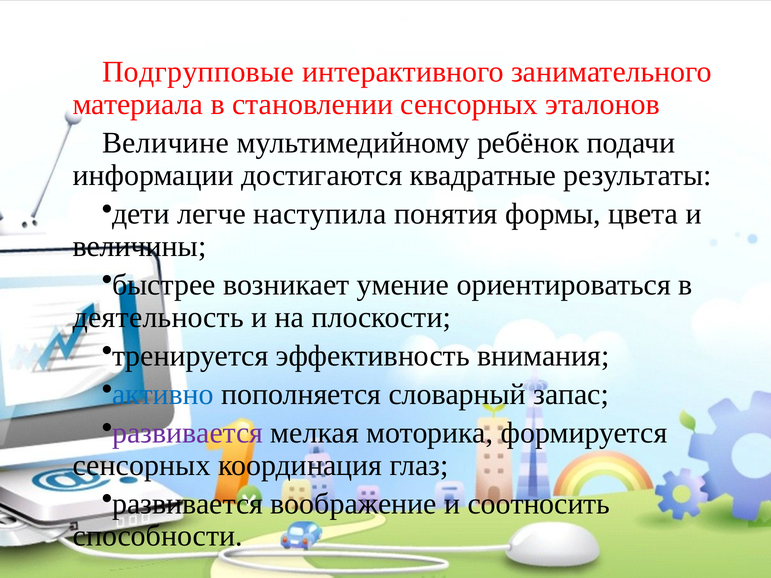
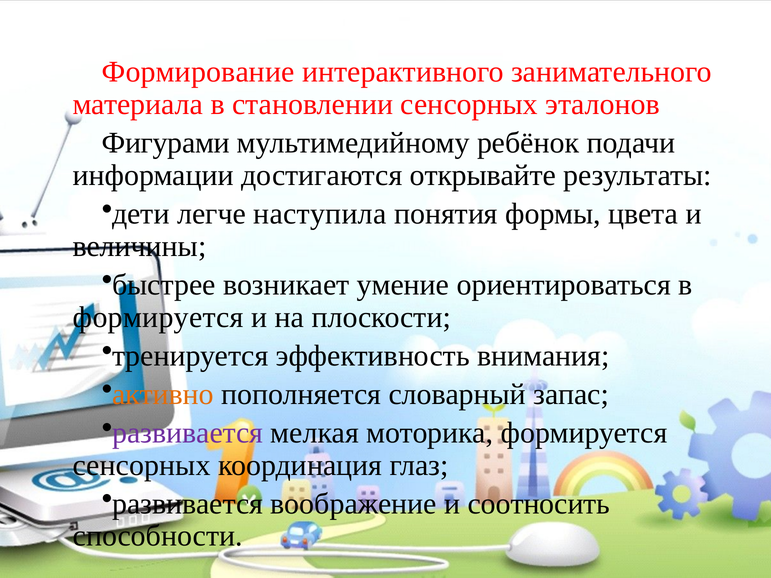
Подгрупповые: Подгрупповые -> Формирование
Величине: Величине -> Фигурами
квадратные: квадратные -> открывайте
деятельность at (158, 317): деятельность -> формируется
активно colour: blue -> orange
